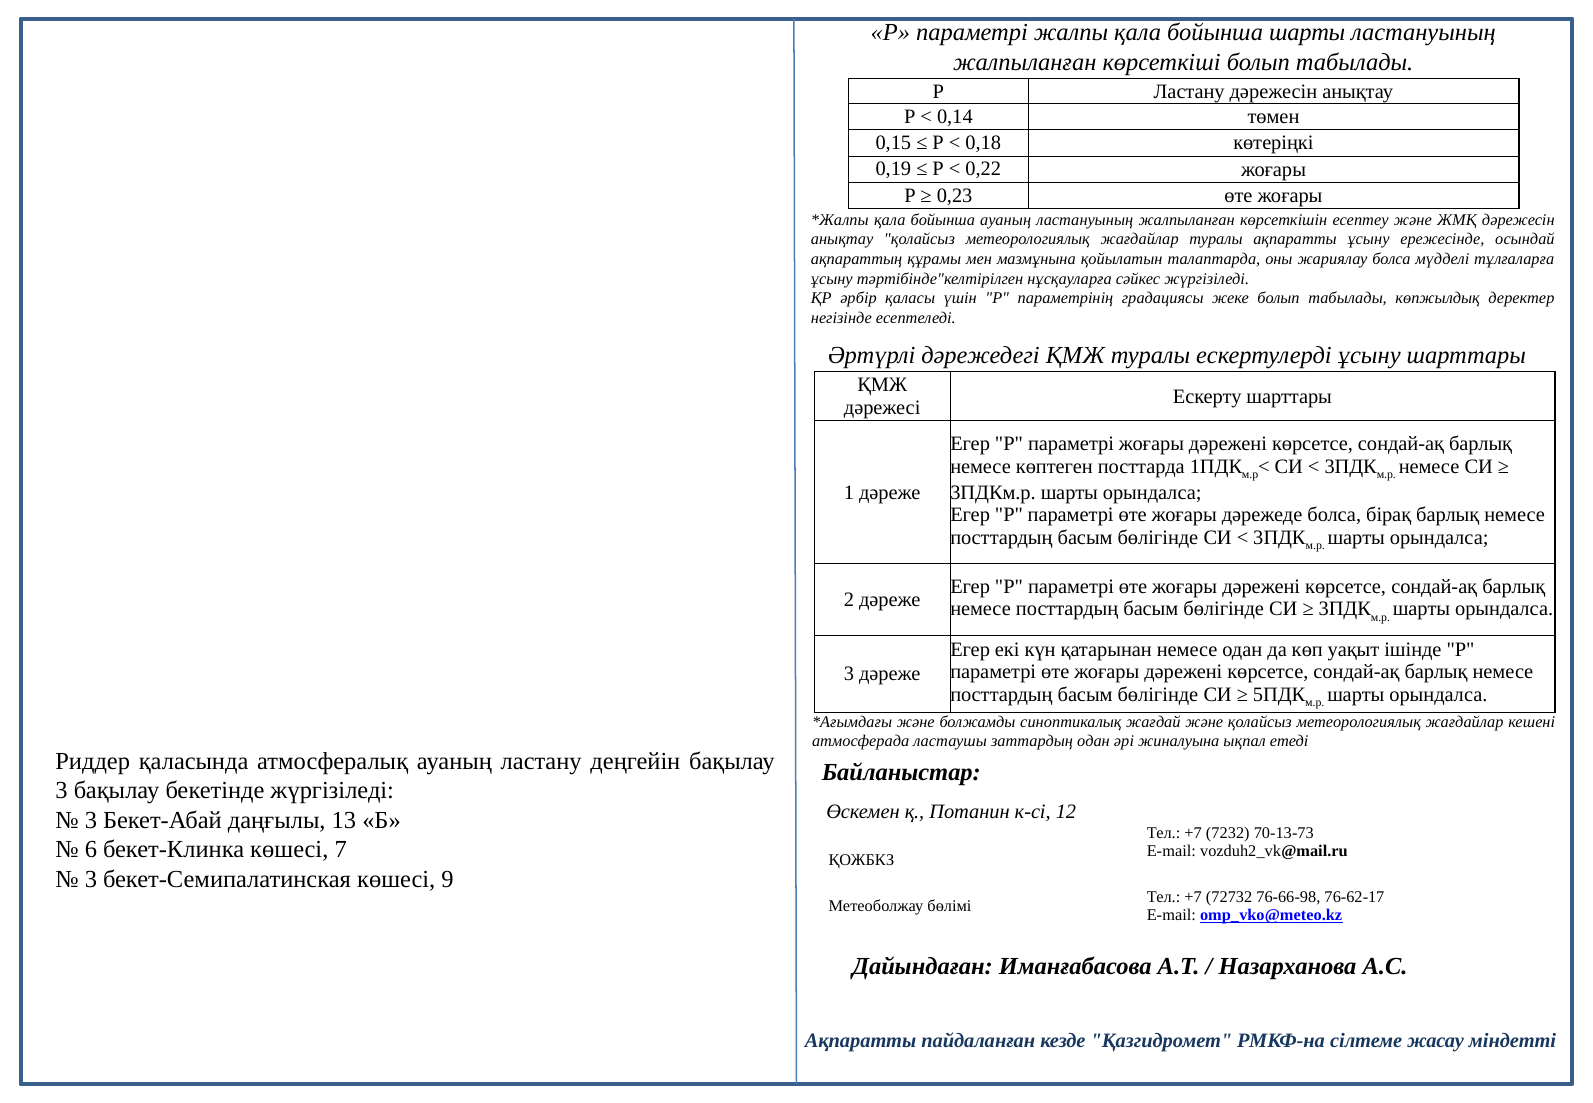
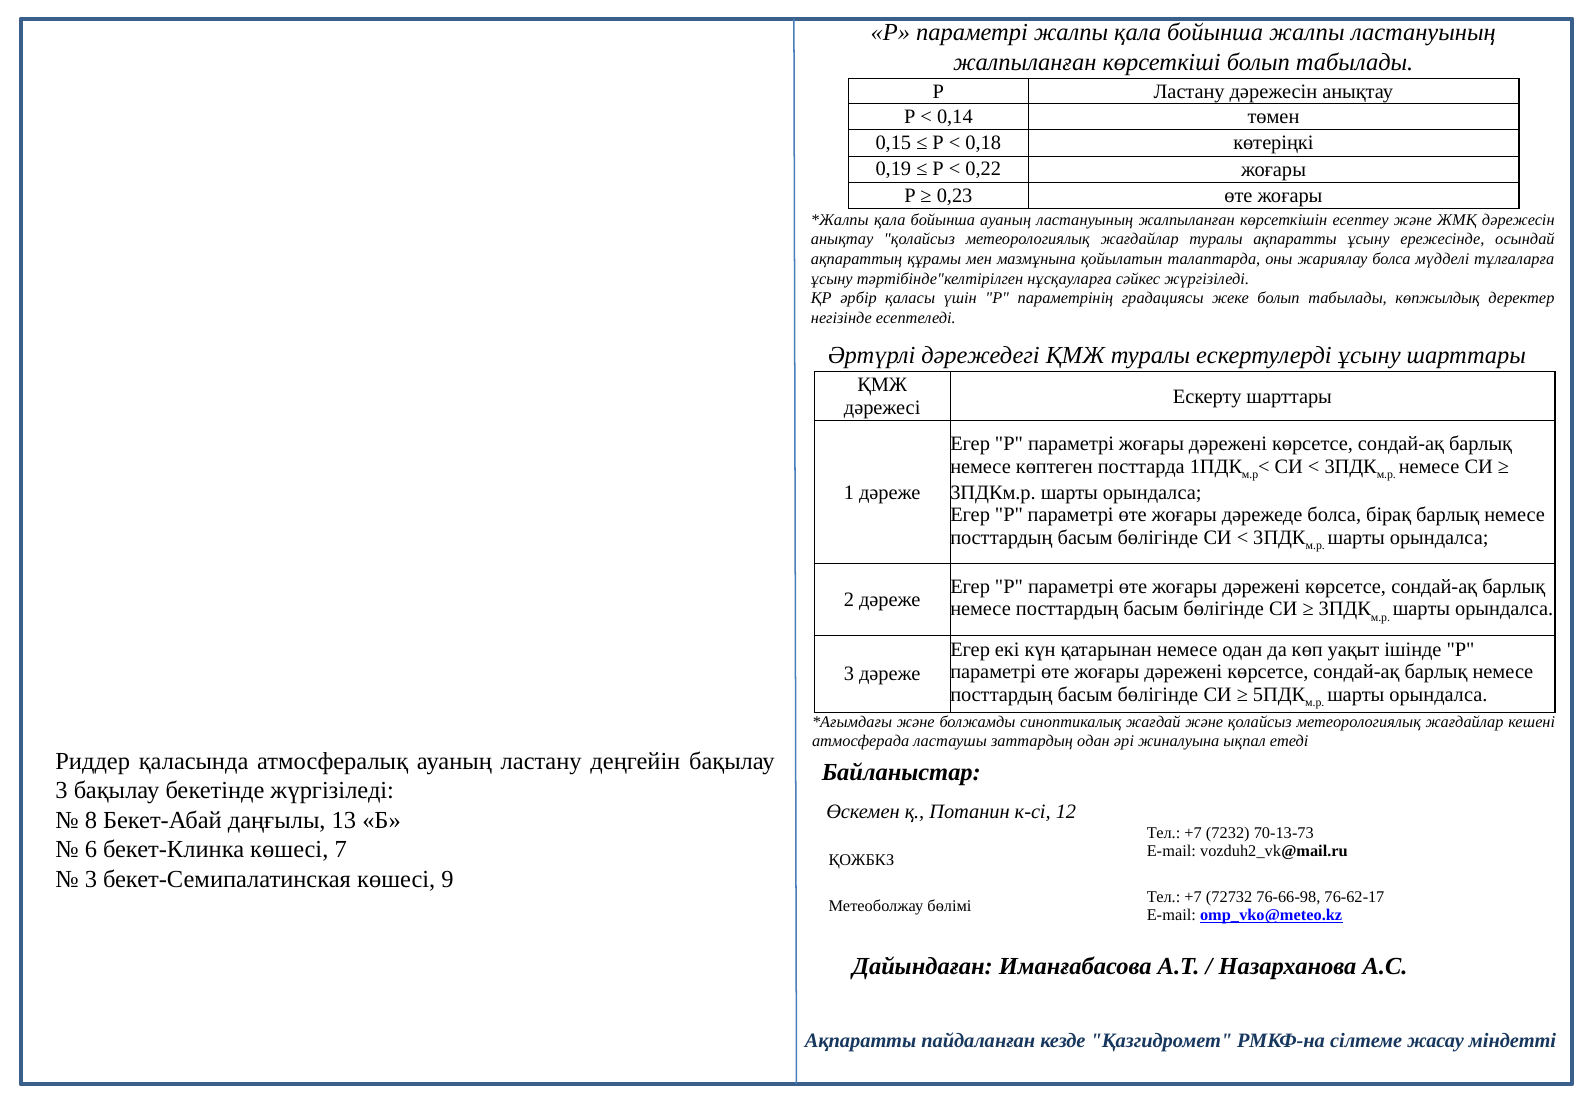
бойынша шарты: шарты -> жалпы
3 at (91, 820): 3 -> 8
